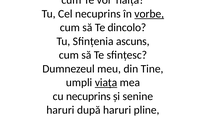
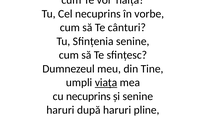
vorbe underline: present -> none
Te dincolo: dincolo -> cânturi
Sfințenia ascuns: ascuns -> senine
